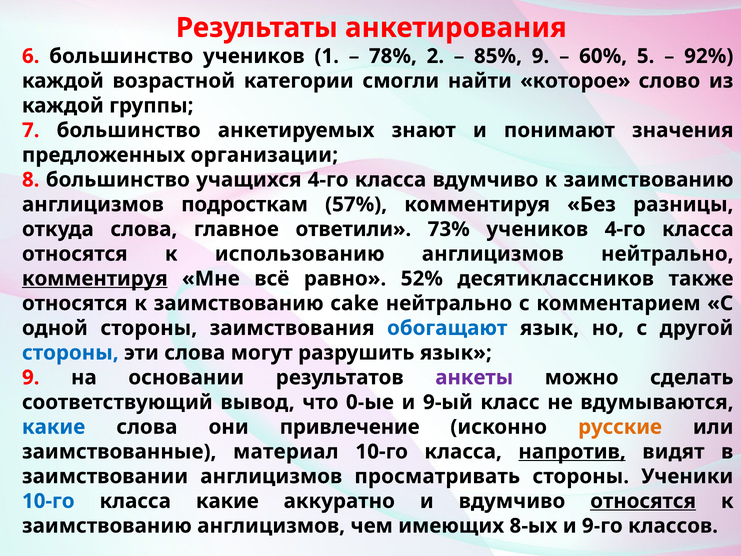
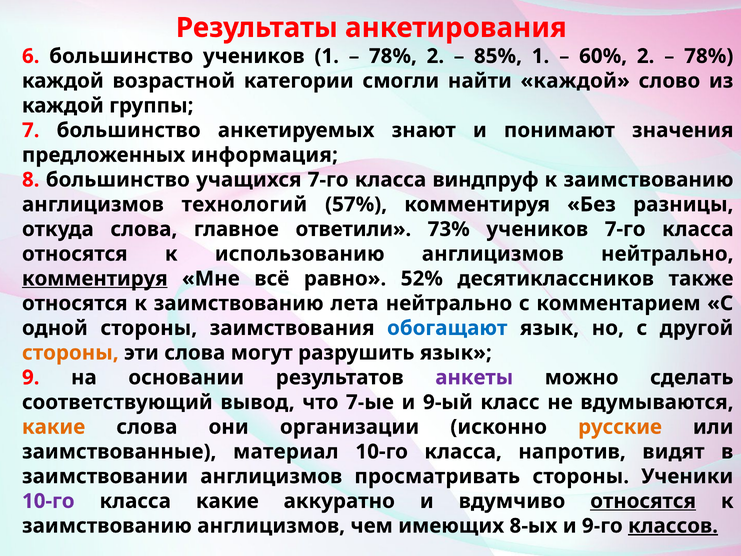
85% 9: 9 -> 1
60% 5: 5 -> 2
92% at (709, 56): 92% -> 78%
найти которое: которое -> каждой
организации: организации -> информация
учащихся 4-го: 4-го -> 7-го
класса вдумчиво: вдумчиво -> виндпруф
подросткам: подросткам -> технологий
учеников 4-го: 4-го -> 7-го
cake: cake -> лета
стороны at (70, 353) colour: blue -> orange
0-ые: 0-ые -> 7-ые
какие at (54, 427) colour: blue -> orange
привлечение: привлечение -> организации
напротив underline: present -> none
10-го at (48, 501) colour: blue -> purple
классов underline: none -> present
